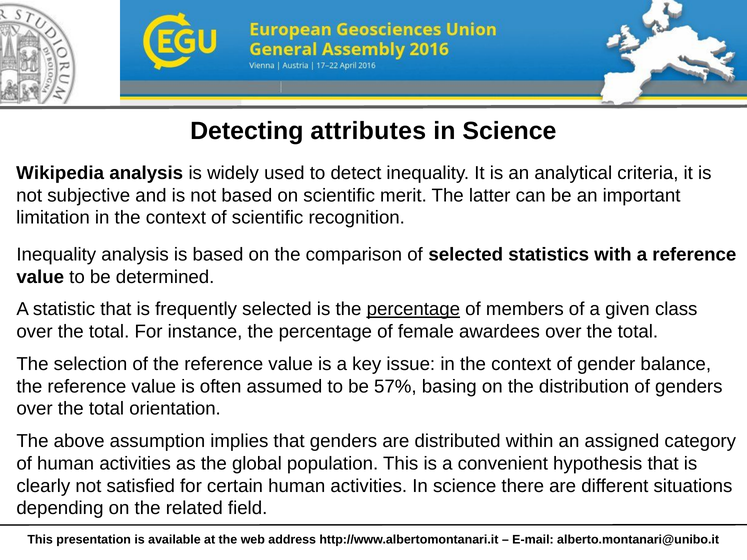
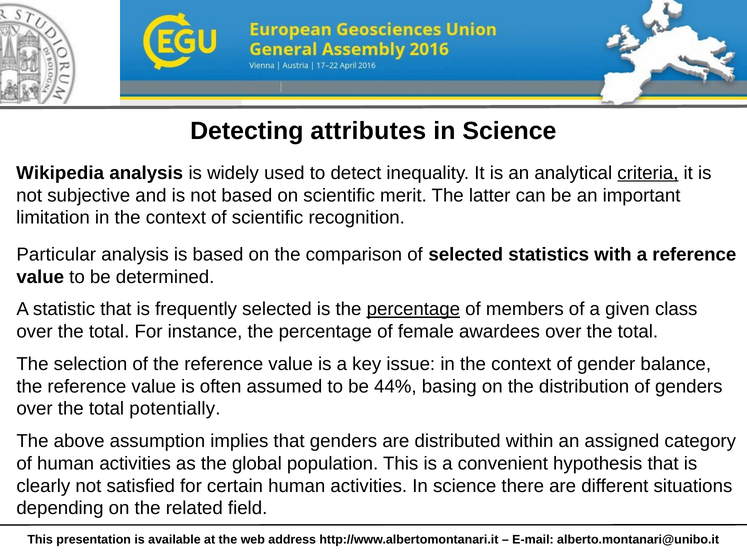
criteria underline: none -> present
Inequality at (56, 255): Inequality -> Particular
57%: 57% -> 44%
orientation: orientation -> potentially
